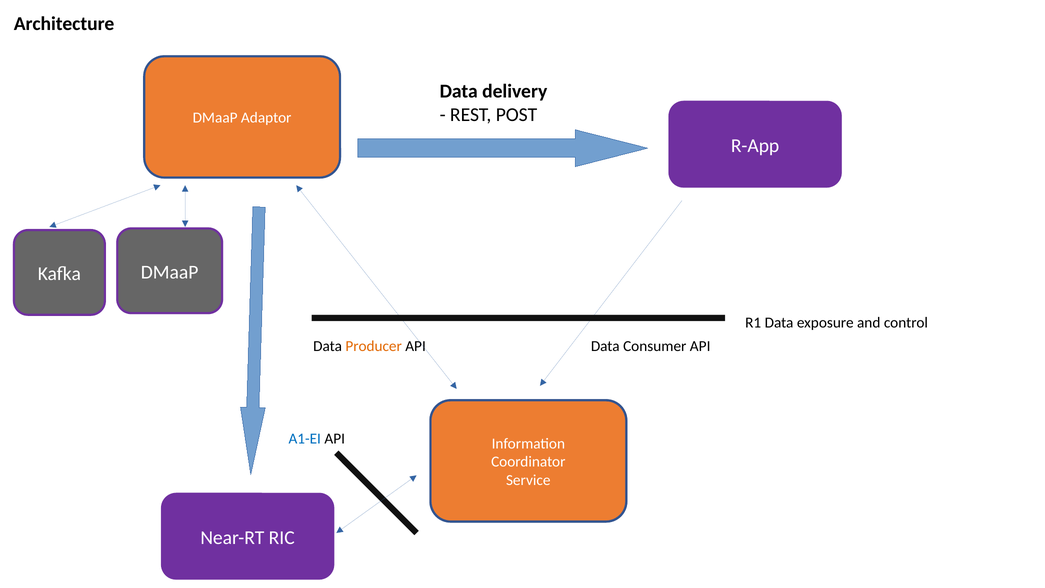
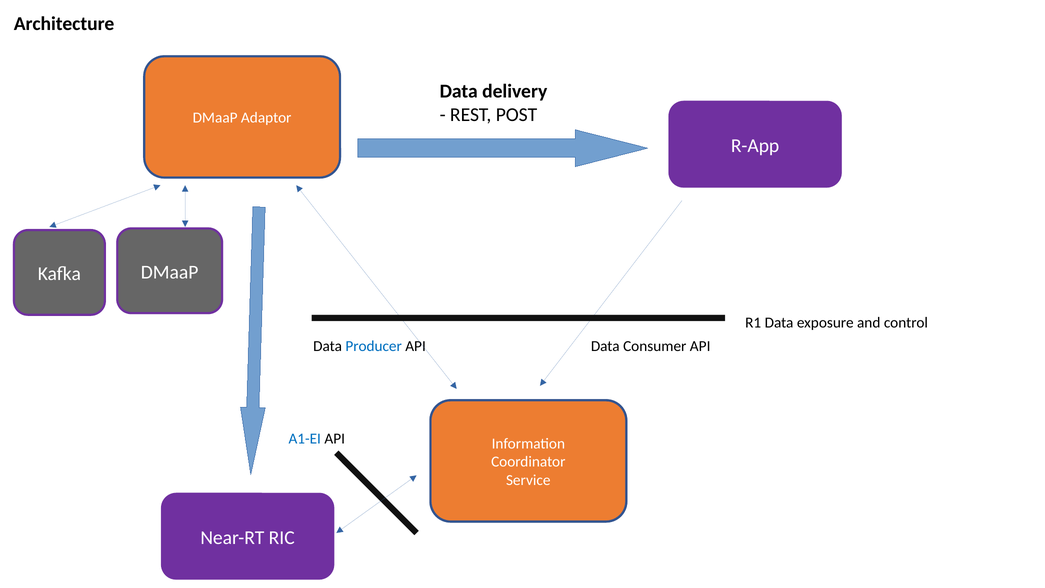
Producer colour: orange -> blue
